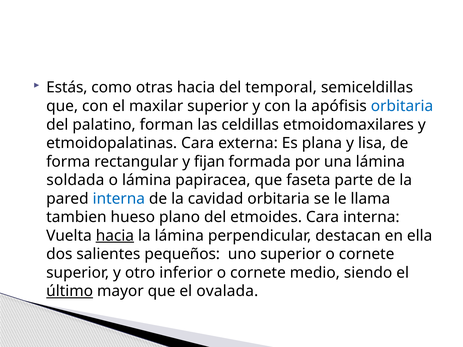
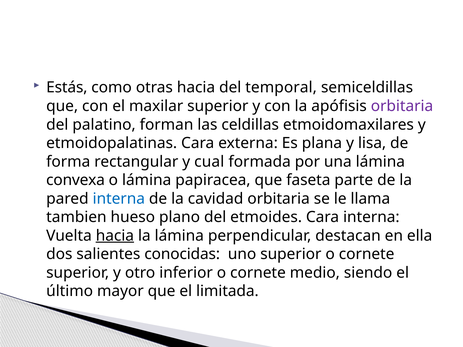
orbitaria at (402, 106) colour: blue -> purple
fijan: fijan -> cual
soldada: soldada -> convexa
pequeños: pequeños -> conocidas
último underline: present -> none
ovalada: ovalada -> limitada
